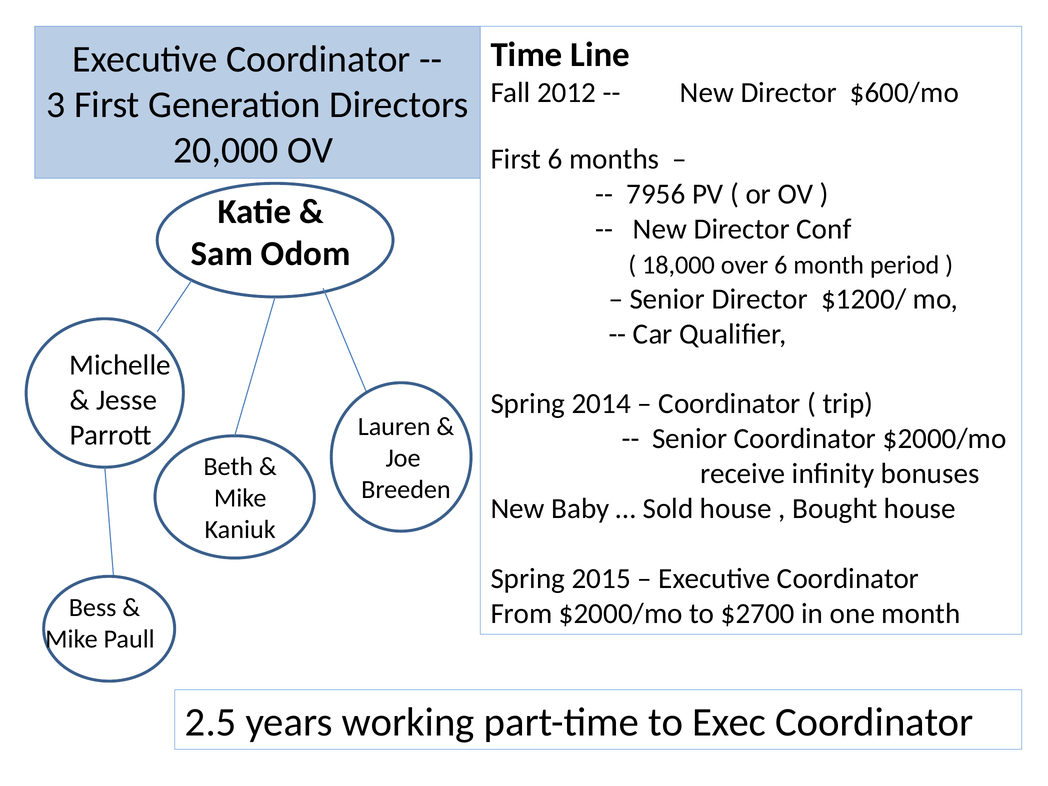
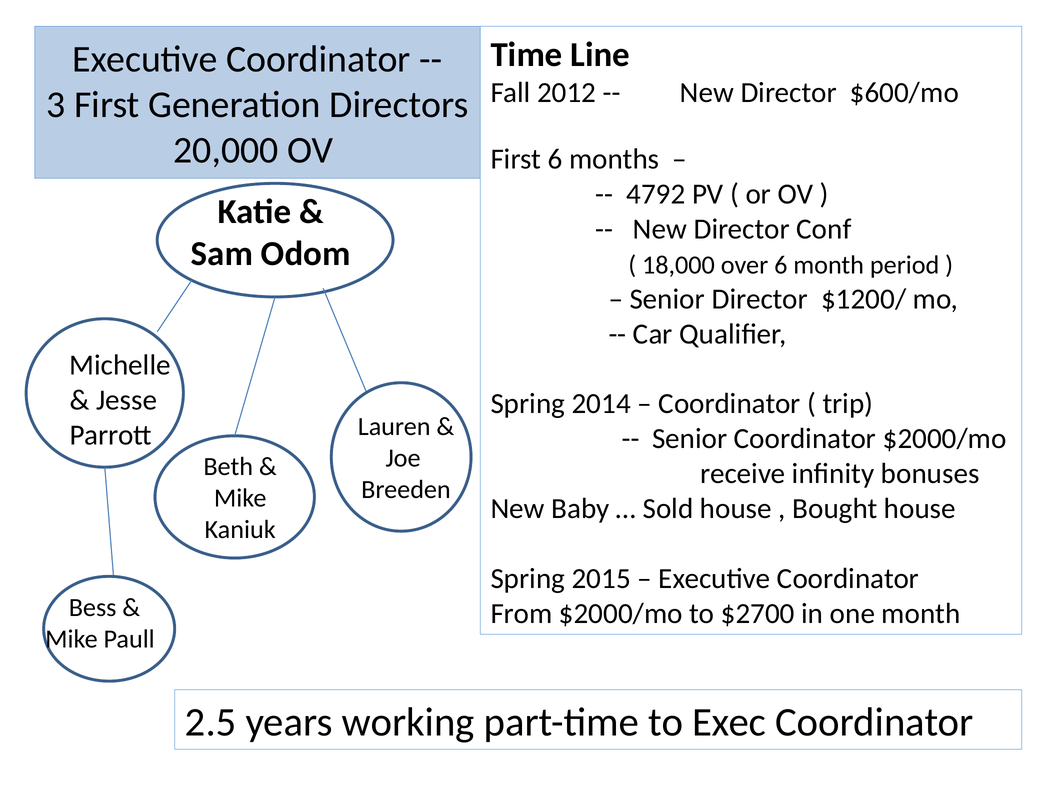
7956: 7956 -> 4792
